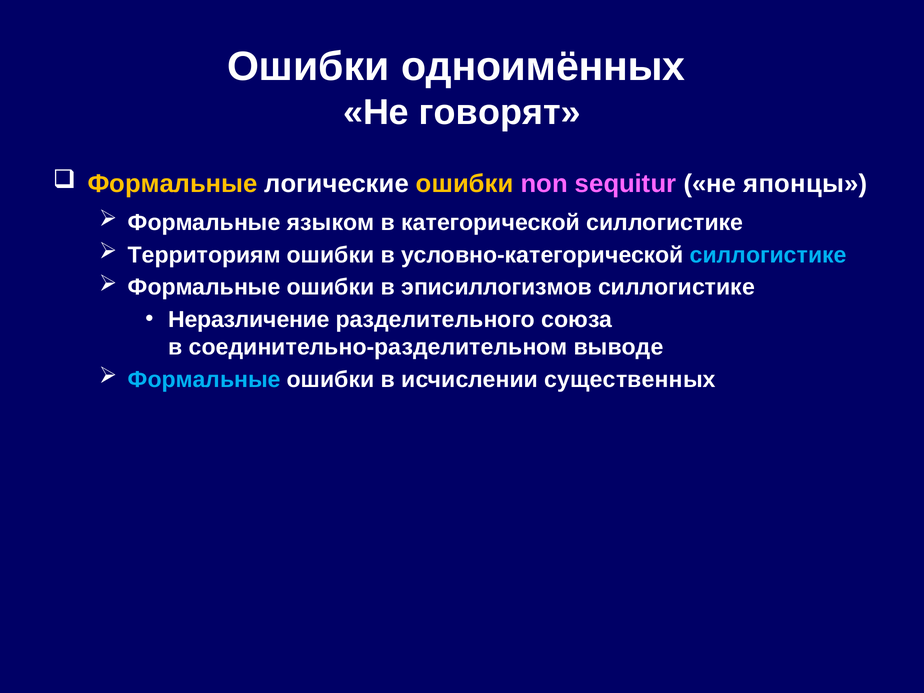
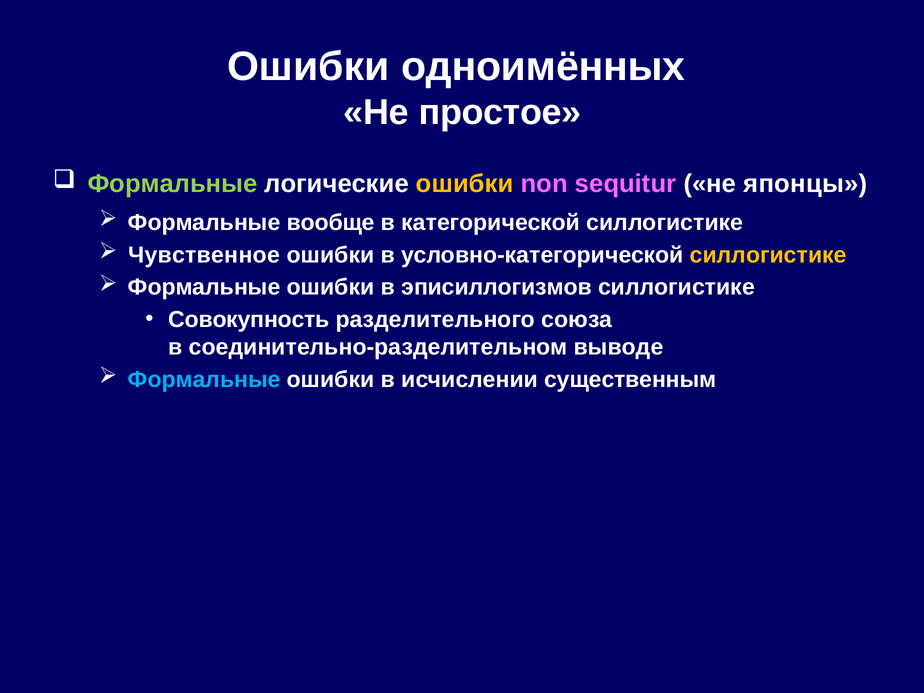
говорят: говорят -> простое
Формальные at (172, 184) colour: yellow -> light green
языком: языком -> вообще
Территориям: Территориям -> Чувственное
силлогистике at (768, 255) colour: light blue -> yellow
Неразличение: Неразличение -> Совокупность
существенных: существенных -> существенным
